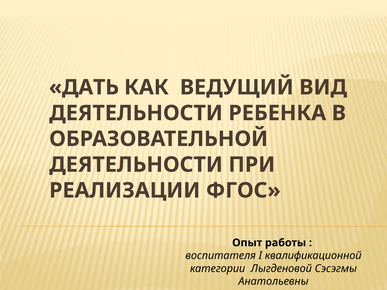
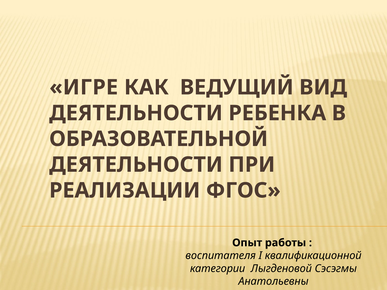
ДАТЬ: ДАТЬ -> ИГРЕ
